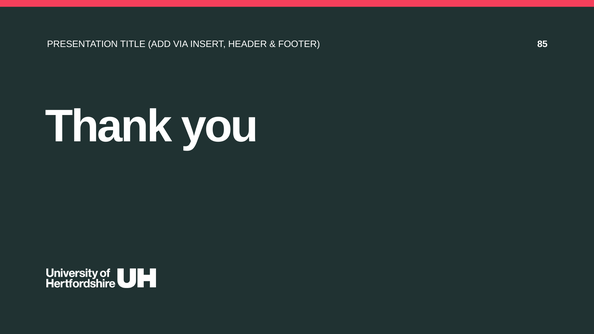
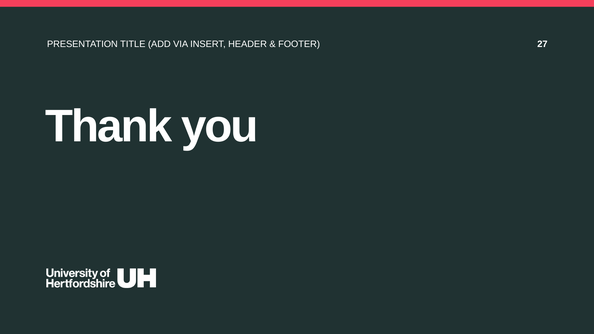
85: 85 -> 27
